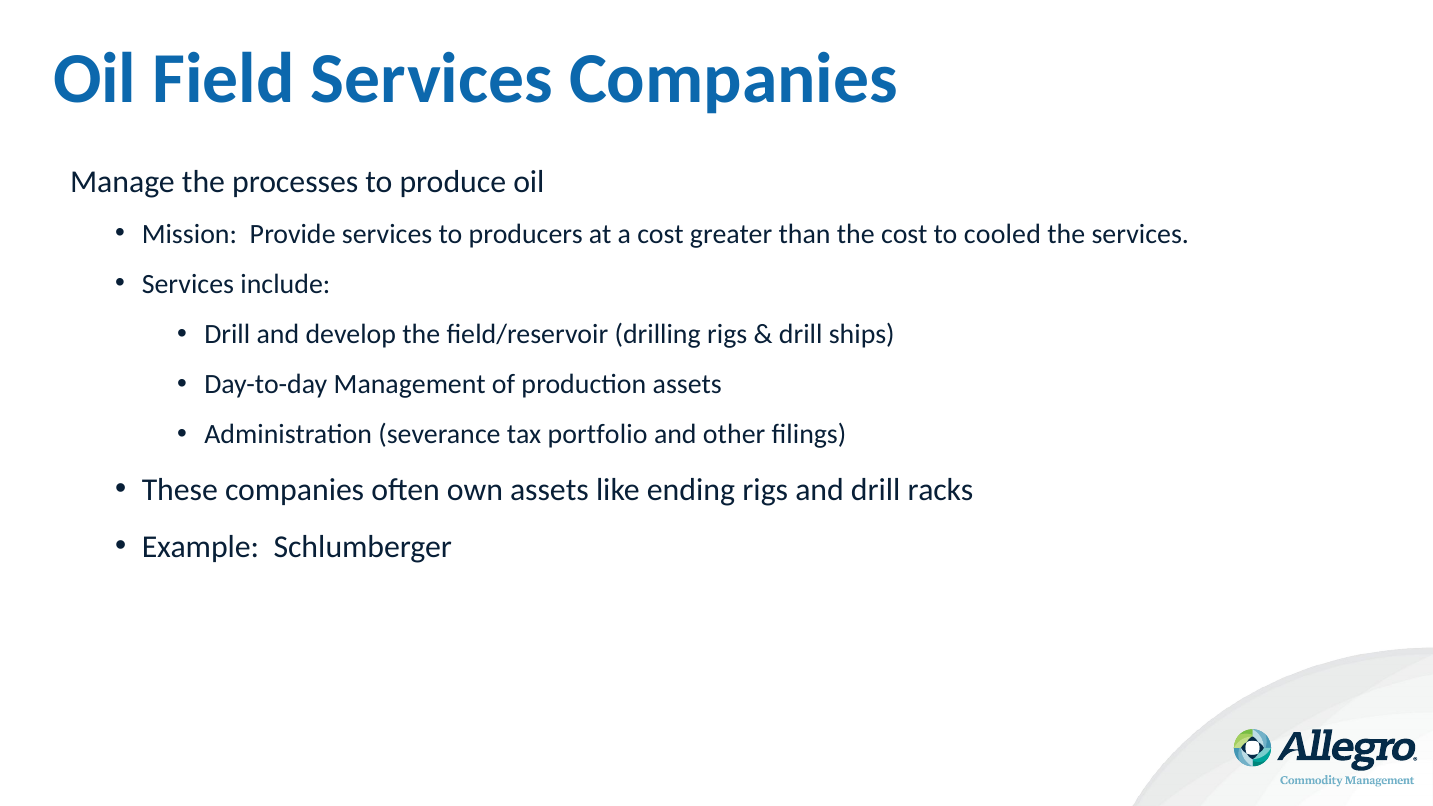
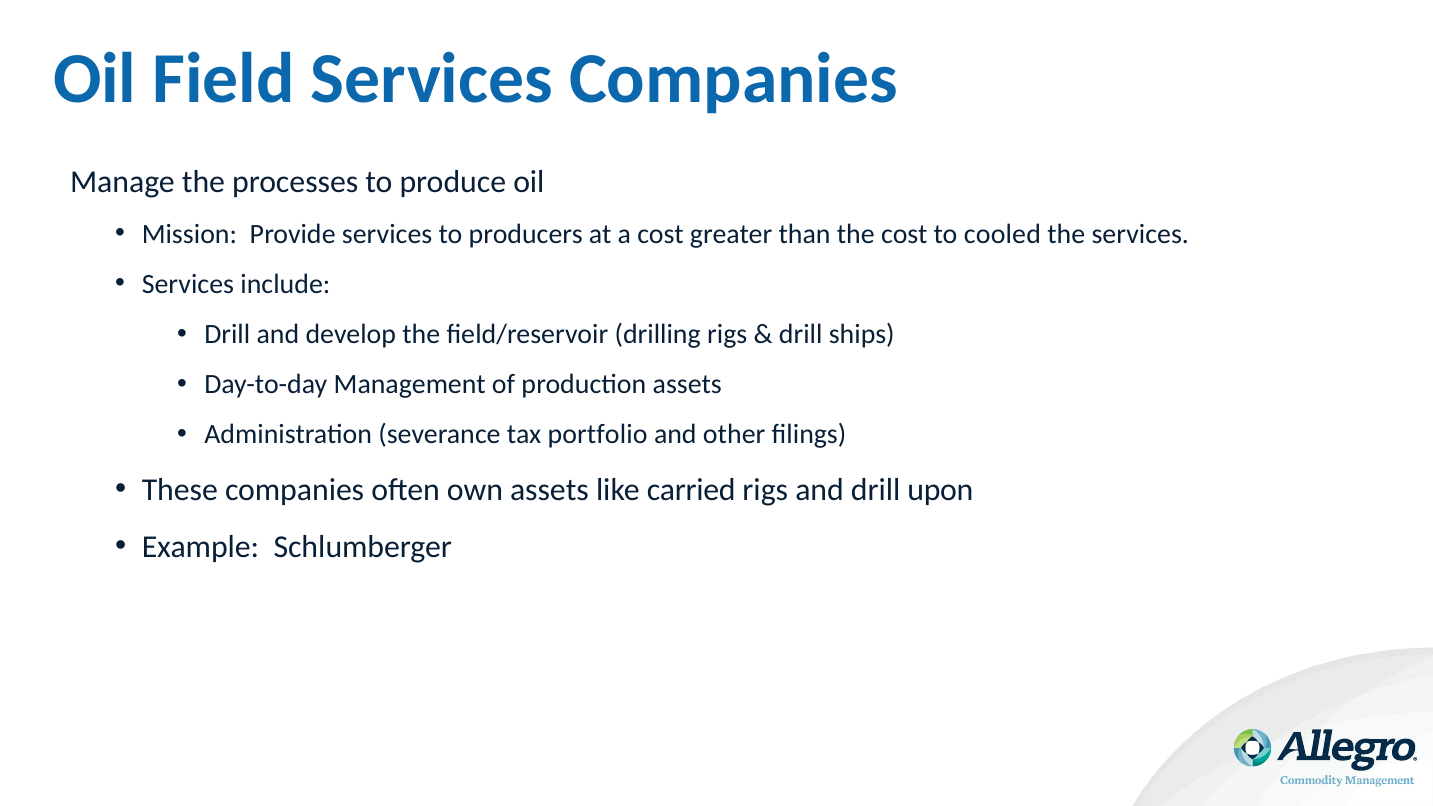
ending: ending -> carried
racks: racks -> upon
